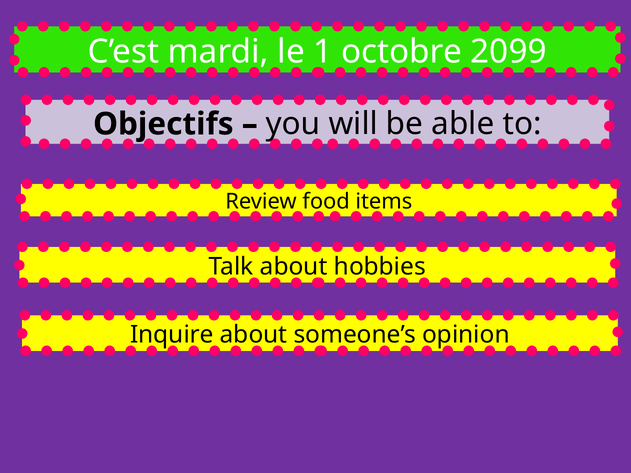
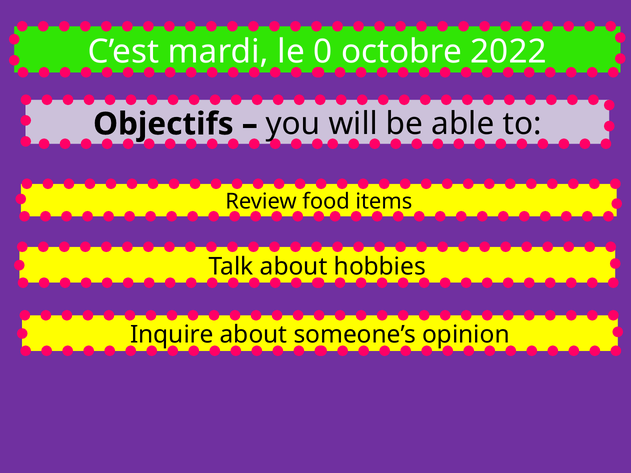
1: 1 -> 0
2099: 2099 -> 2022
